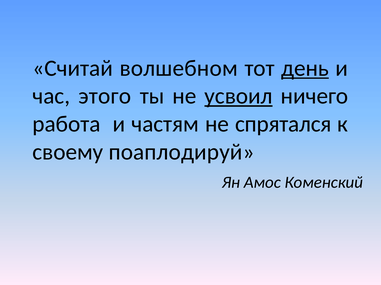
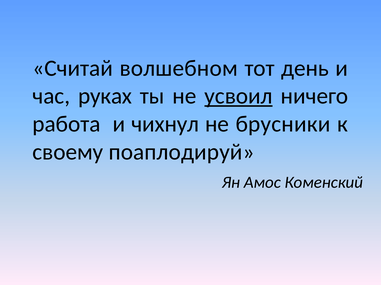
день underline: present -> none
этого: этого -> руках
частям: частям -> чихнул
спрятался: спрятался -> брусники
